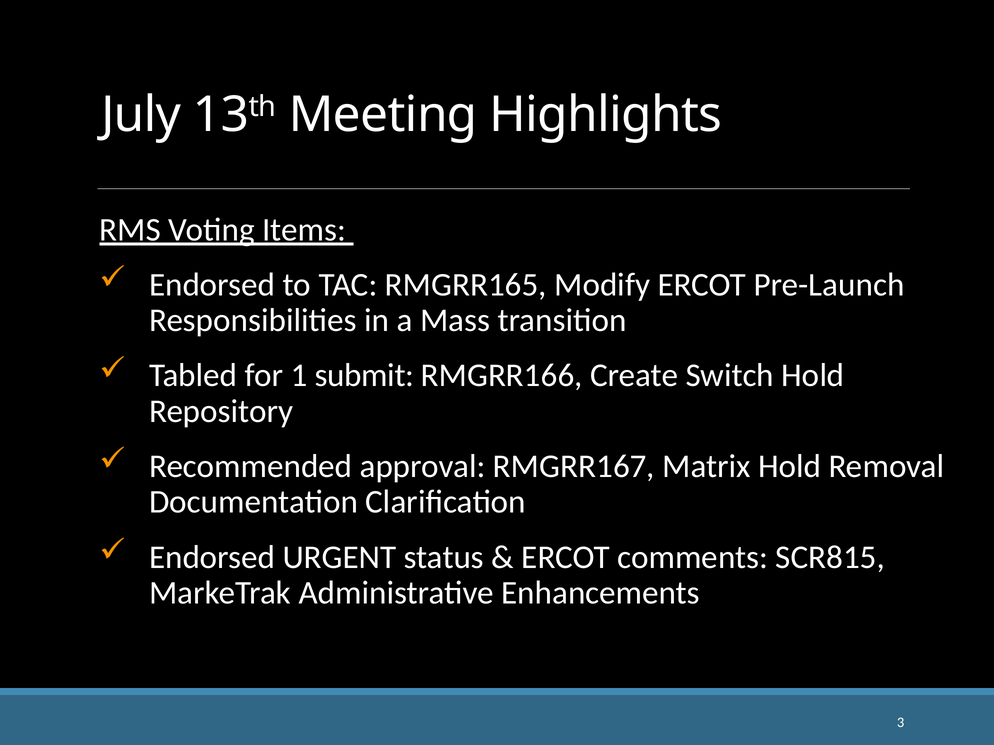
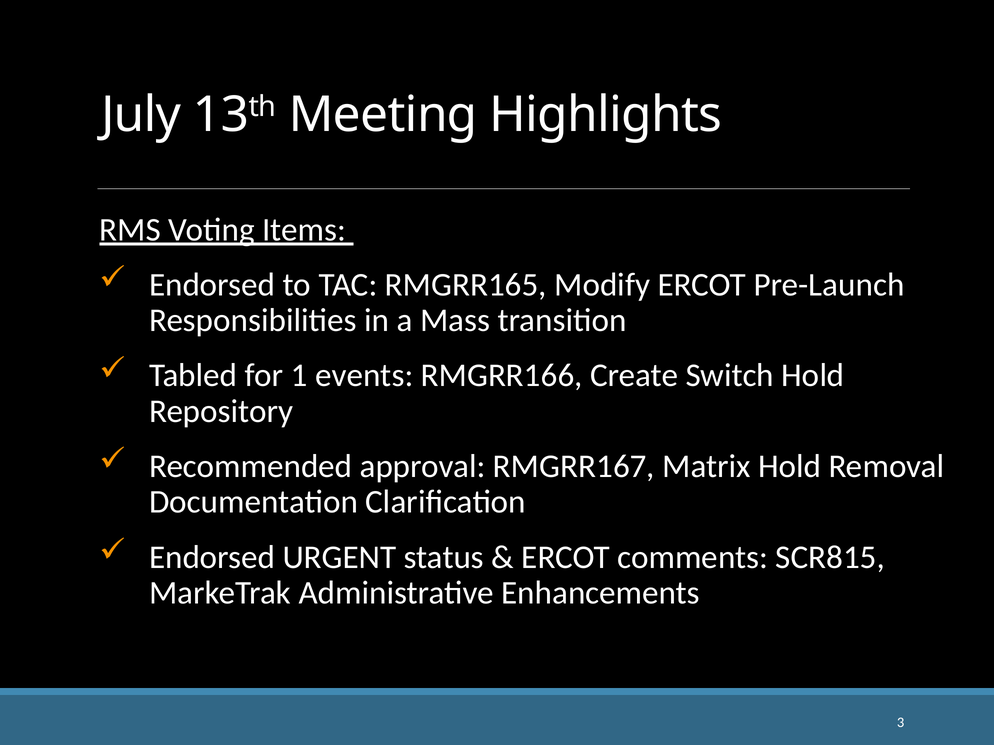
submit: submit -> events
